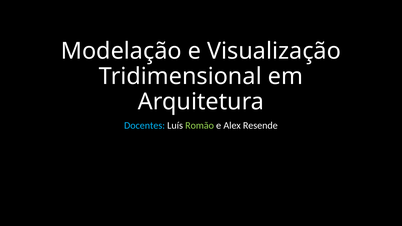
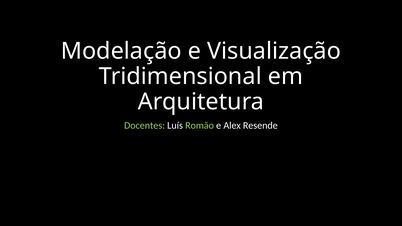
Docentes colour: light blue -> light green
